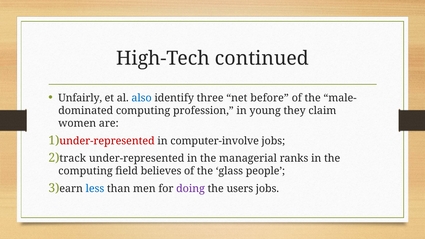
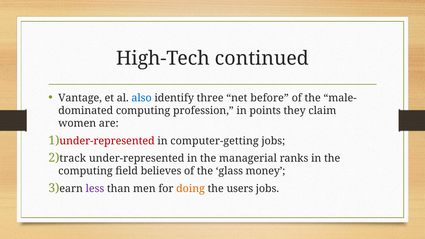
Unfairly: Unfairly -> Vantage
young: young -> points
computer-involve: computer-involve -> computer-getting
people: people -> money
less colour: blue -> purple
doing colour: purple -> orange
